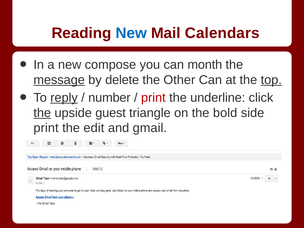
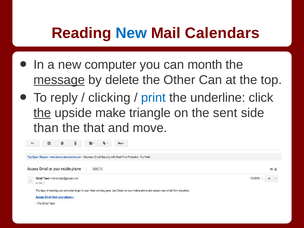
compose: compose -> computer
top underline: present -> none
reply underline: present -> none
number: number -> clicking
print at (153, 98) colour: red -> blue
guest: guest -> make
bold: bold -> sent
print at (46, 128): print -> than
edit: edit -> that
gmail: gmail -> move
